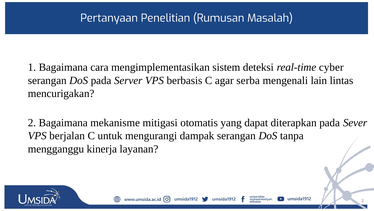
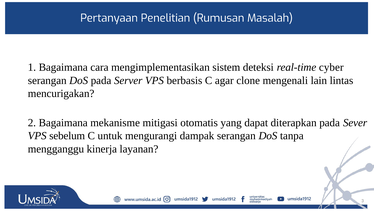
serba: serba -> clone
berjalan: berjalan -> sebelum
